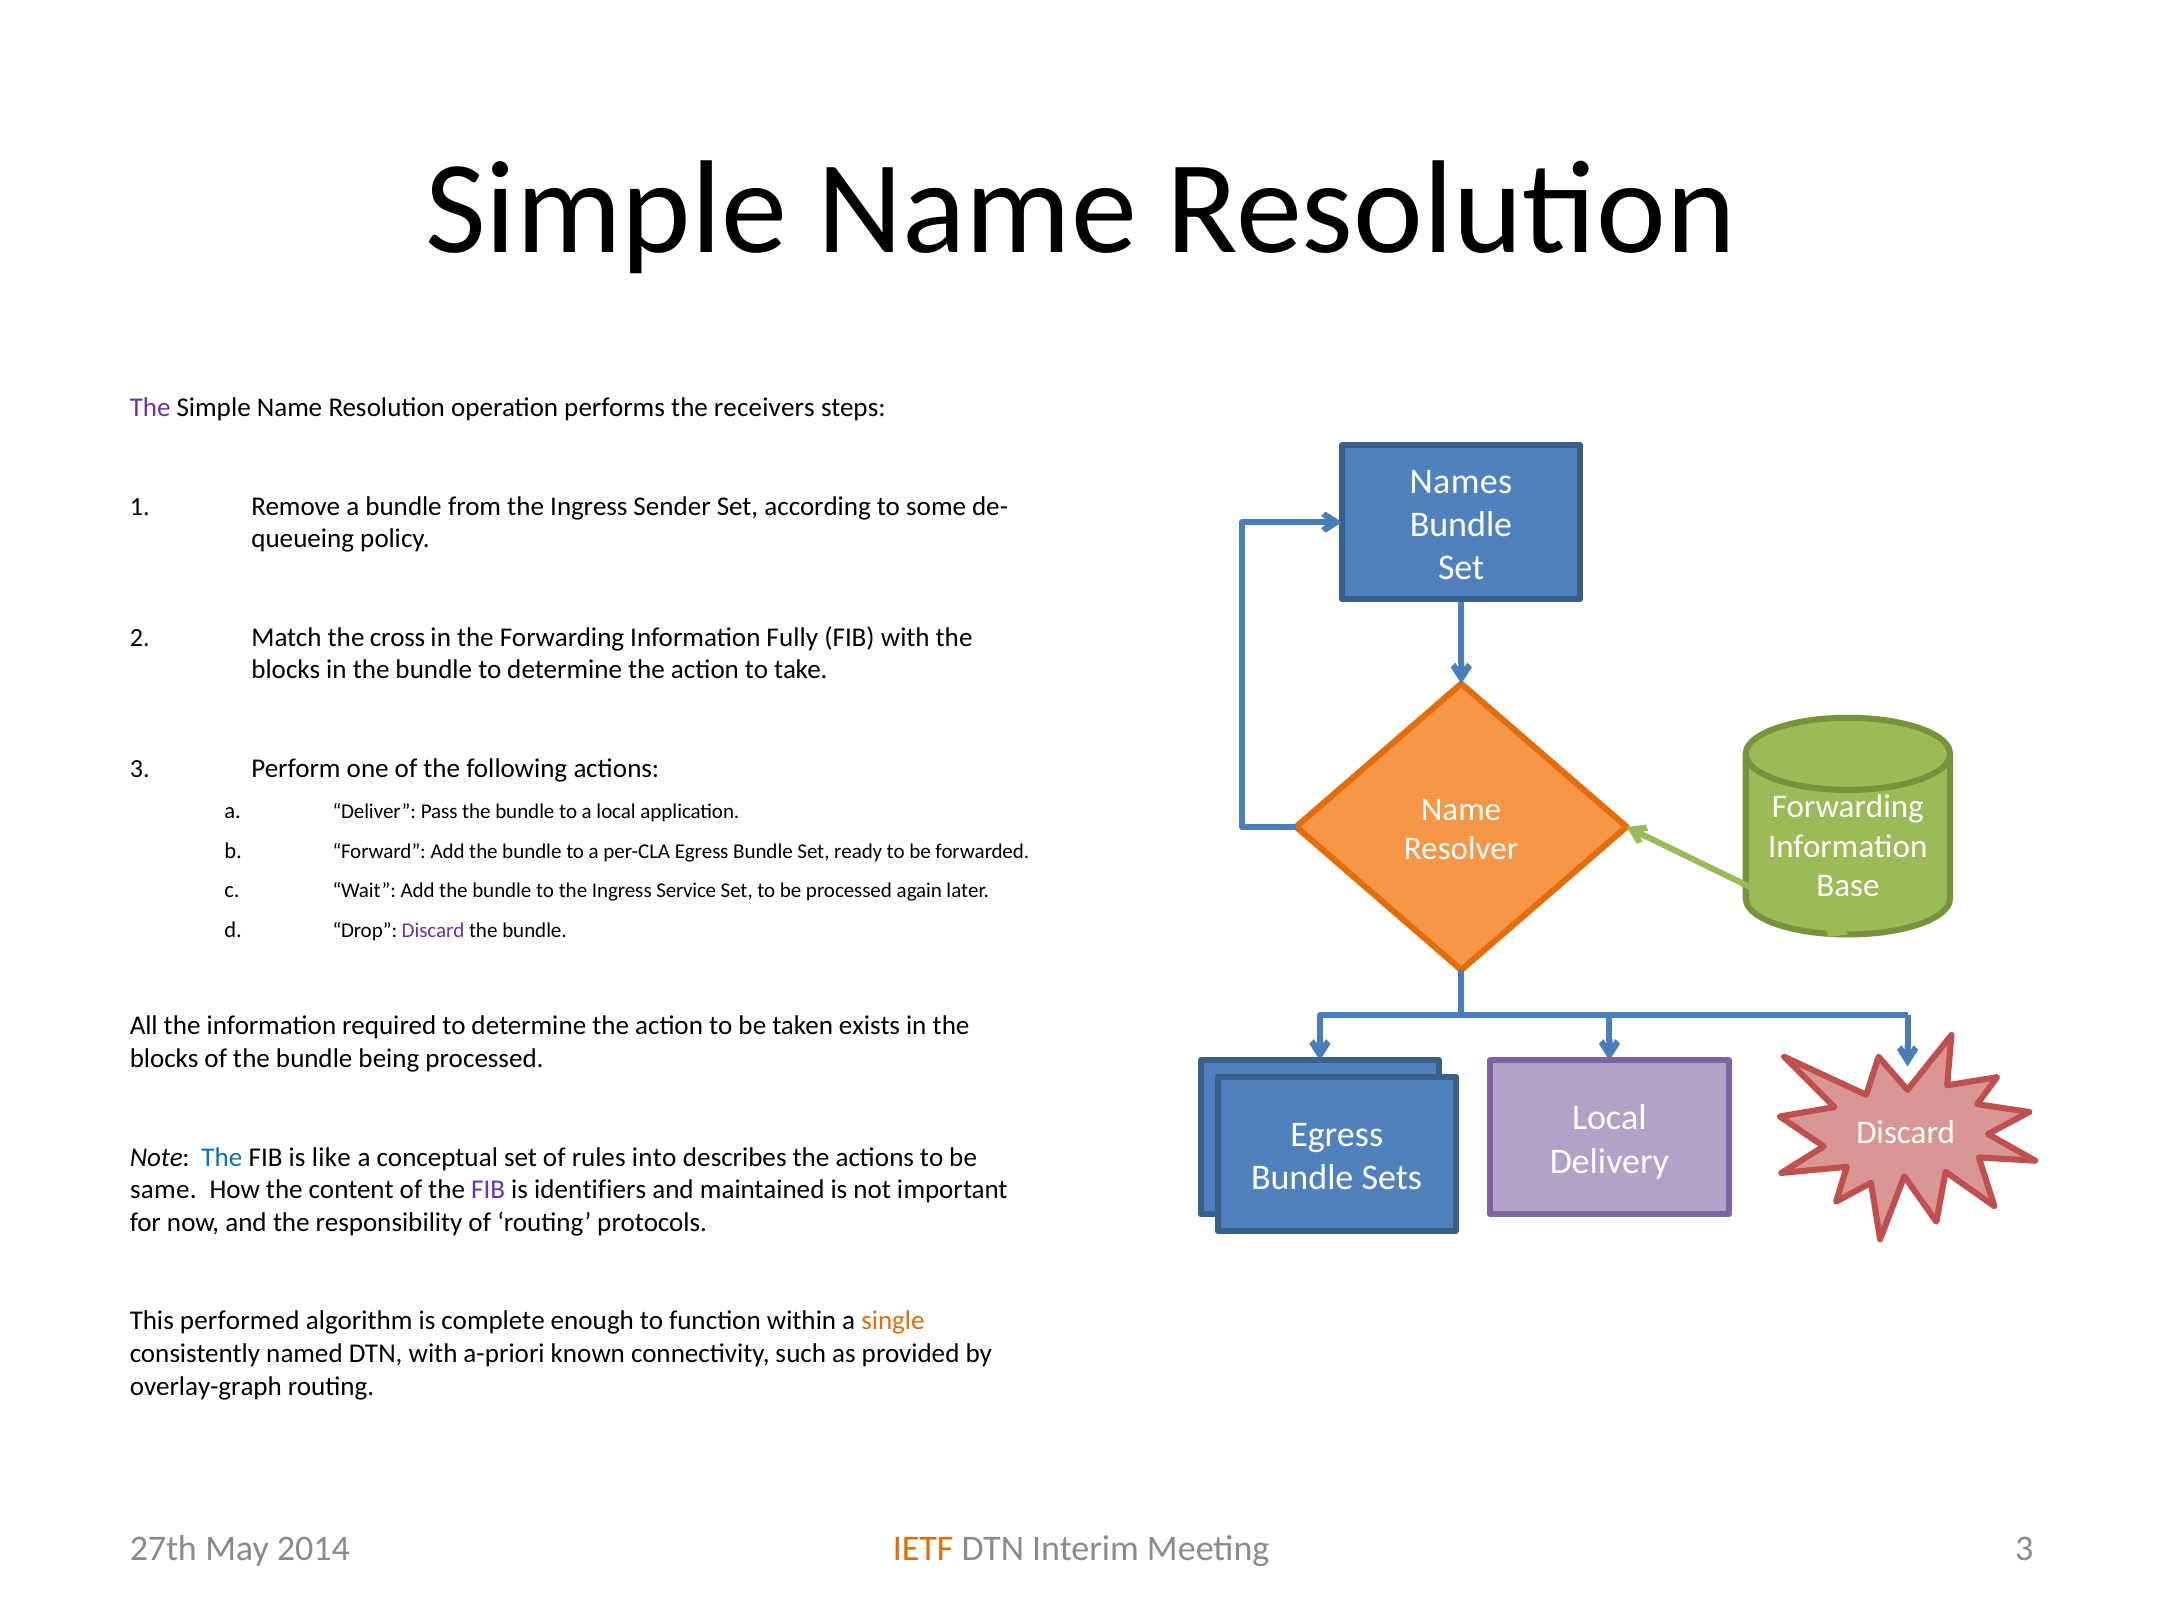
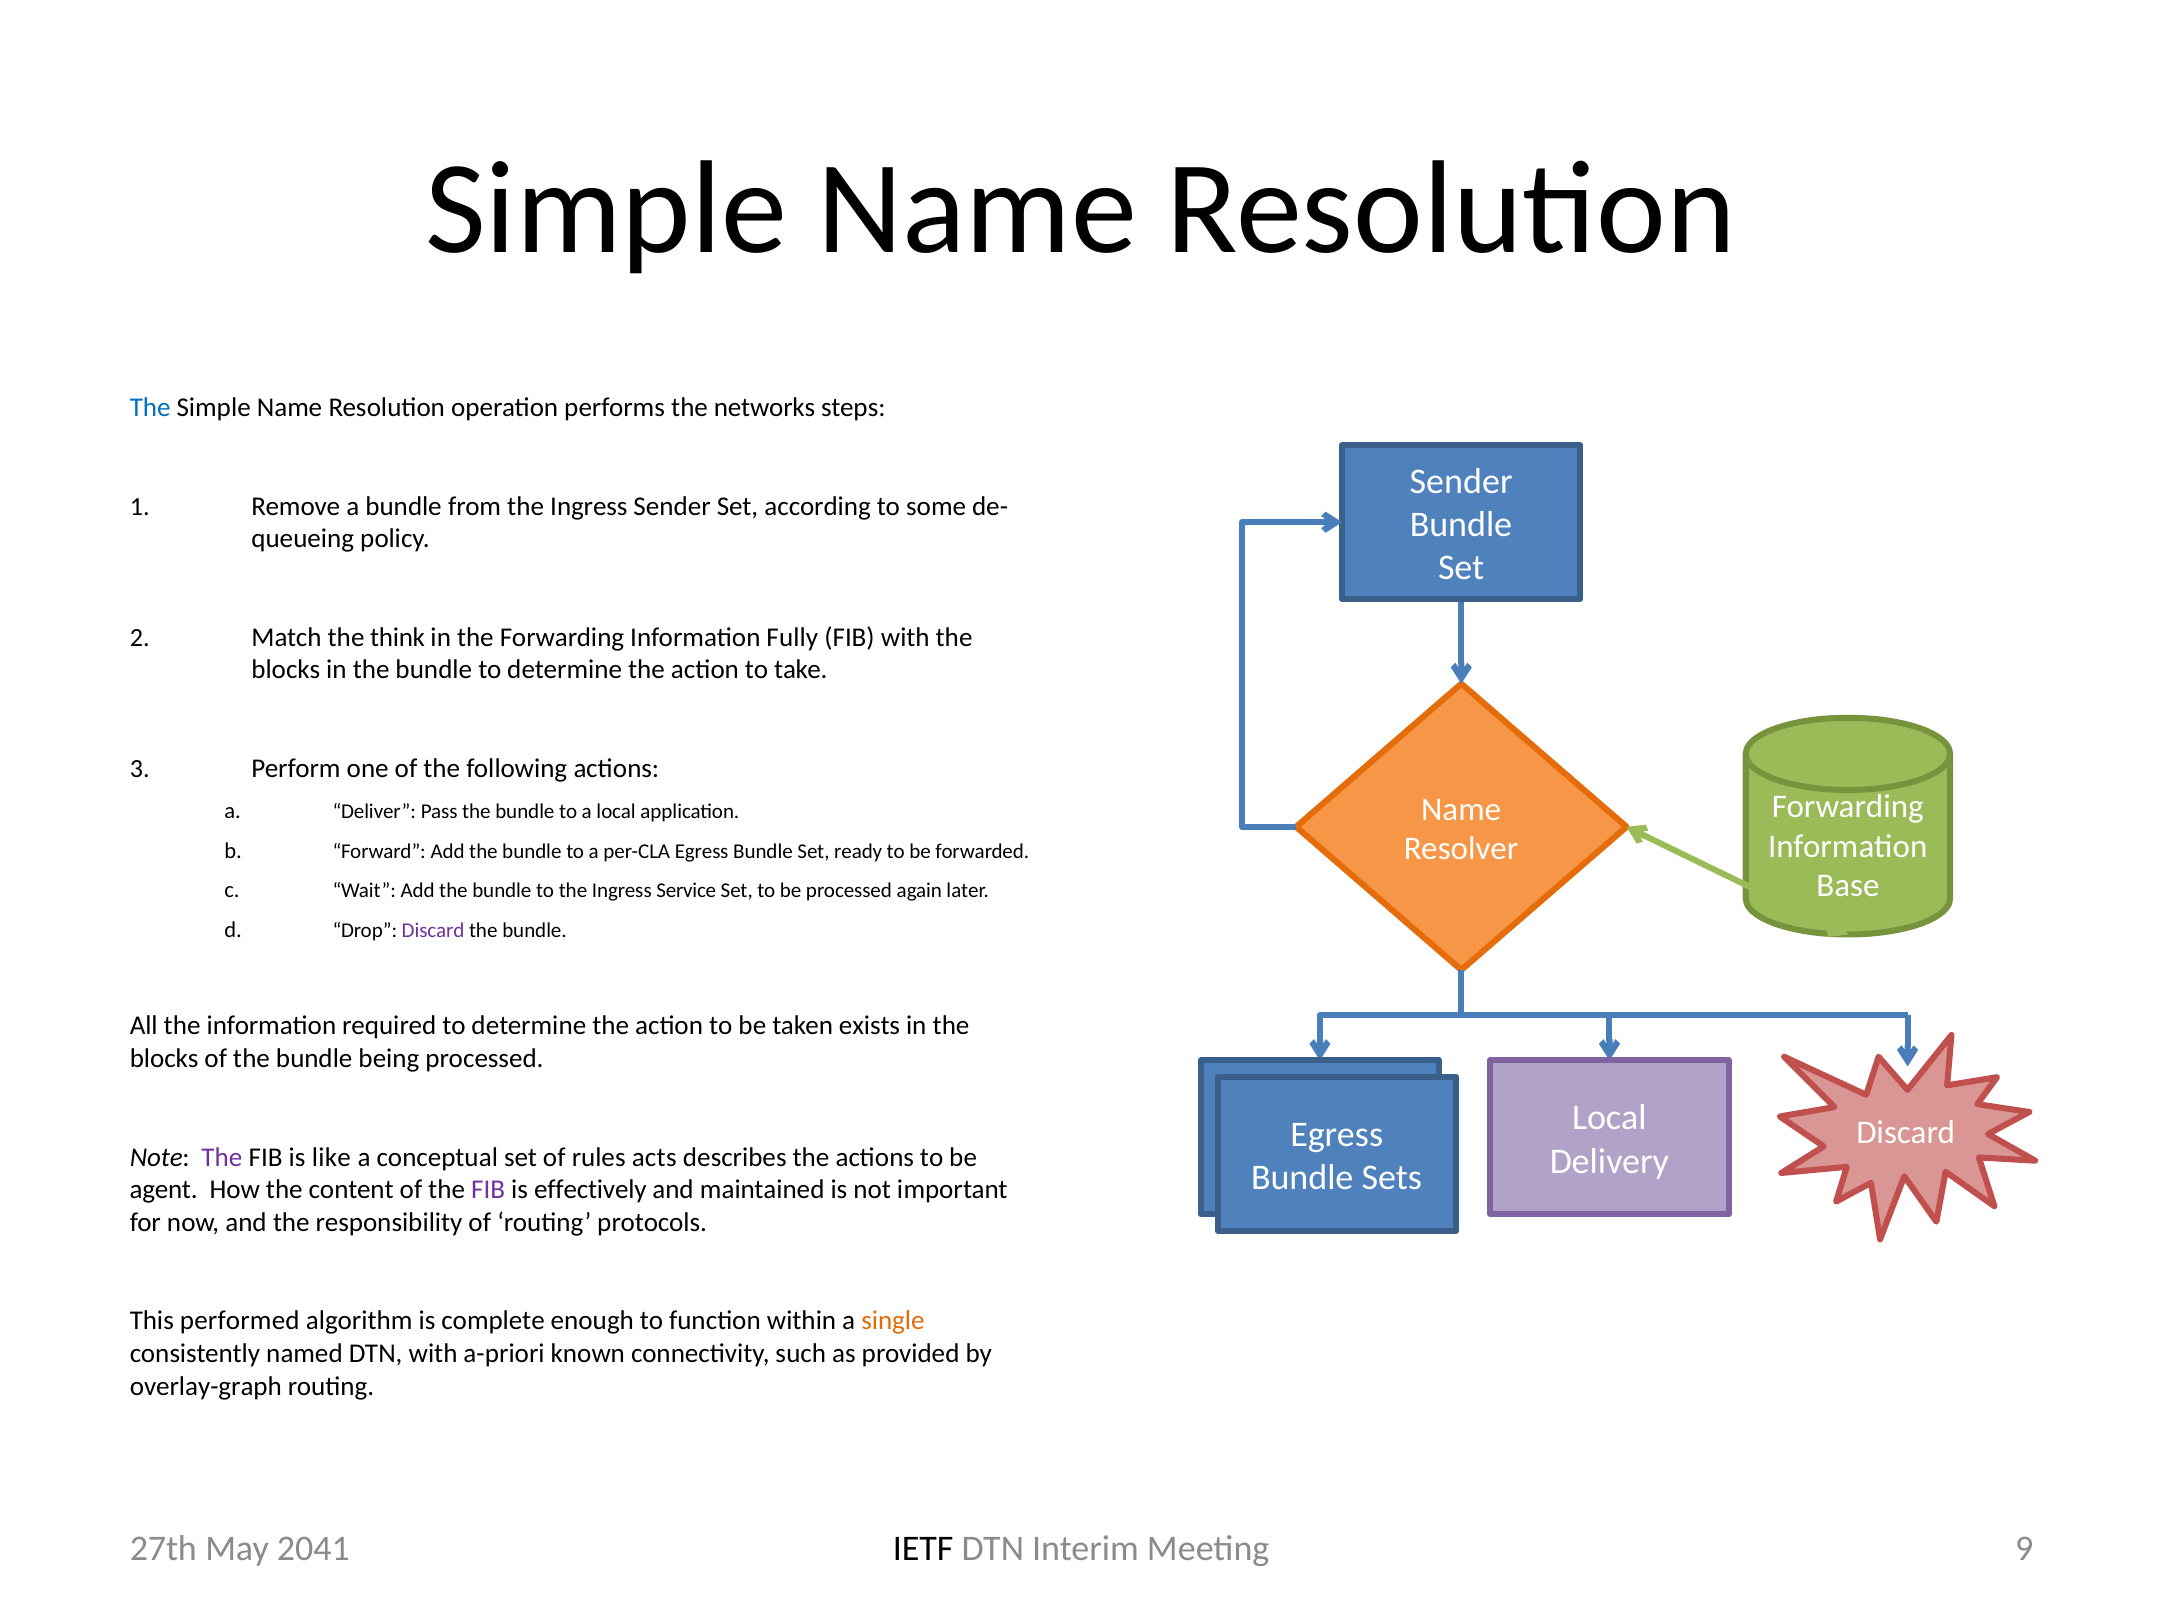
The at (150, 407) colour: purple -> blue
receivers: receivers -> networks
Names at (1461, 482): Names -> Sender
cross: cross -> think
The at (222, 1157) colour: blue -> purple
into: into -> acts
same: same -> agent
identifiers: identifiers -> effectively
IETF colour: orange -> black
Meeting 3: 3 -> 9
2014: 2014 -> 2041
